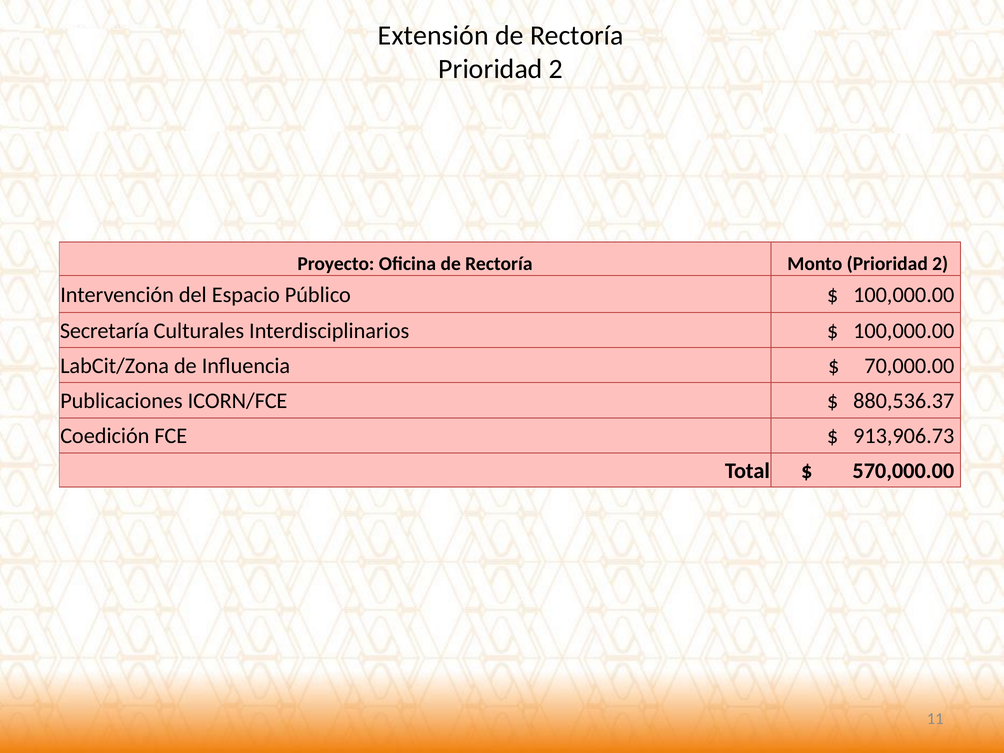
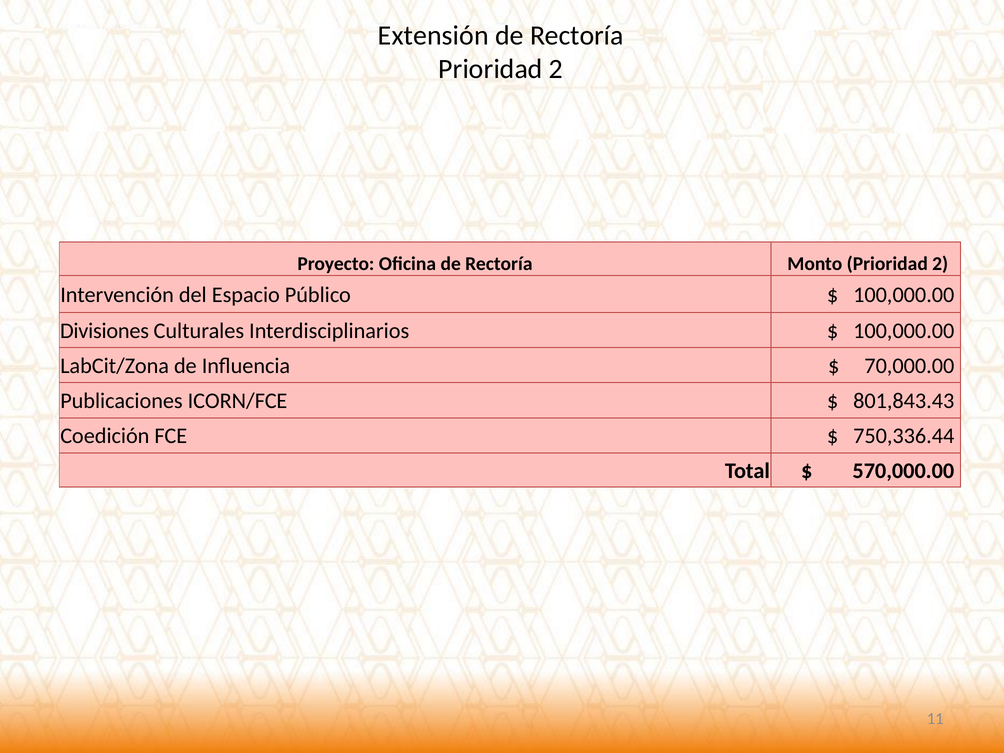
Secretaría: Secretaría -> Divisiones
880,536.37: 880,536.37 -> 801,843.43
913,906.73: 913,906.73 -> 750,336.44
